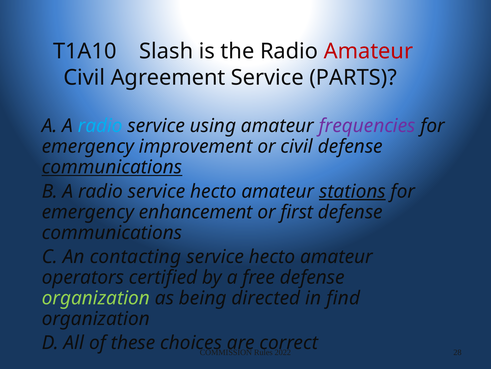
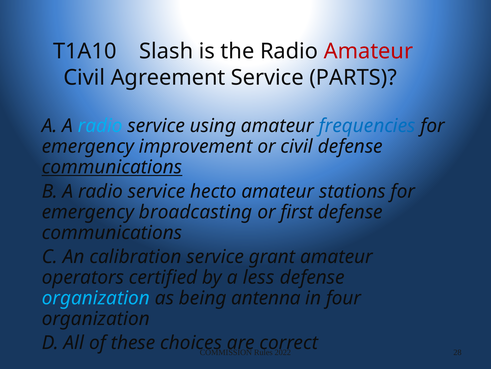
frequencies colour: purple -> blue
stations underline: present -> none
enhancement: enhancement -> broadcasting
contacting: contacting -> calibration
hecto at (272, 256): hecto -> grant
free: free -> less
organization at (96, 298) colour: light green -> light blue
directed: directed -> antenna
find: find -> four
